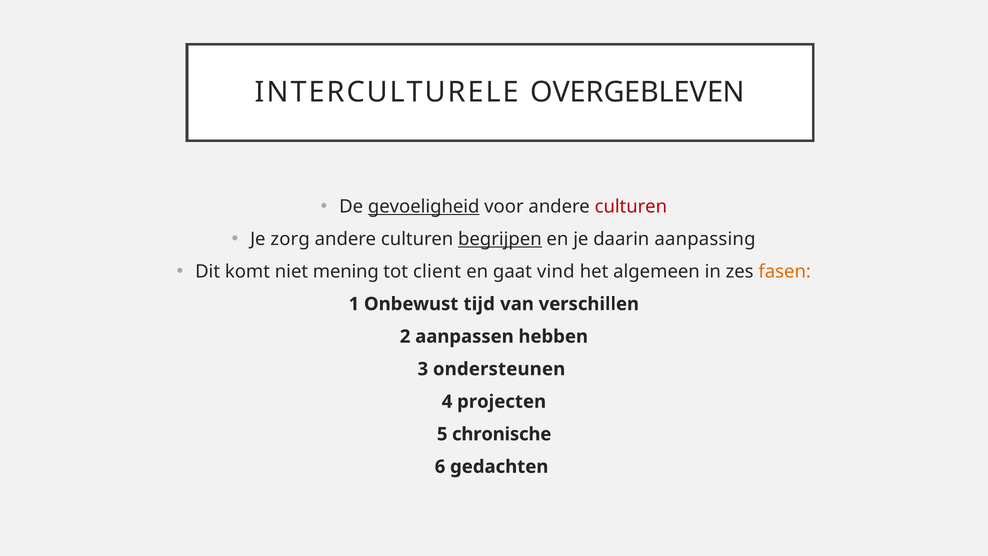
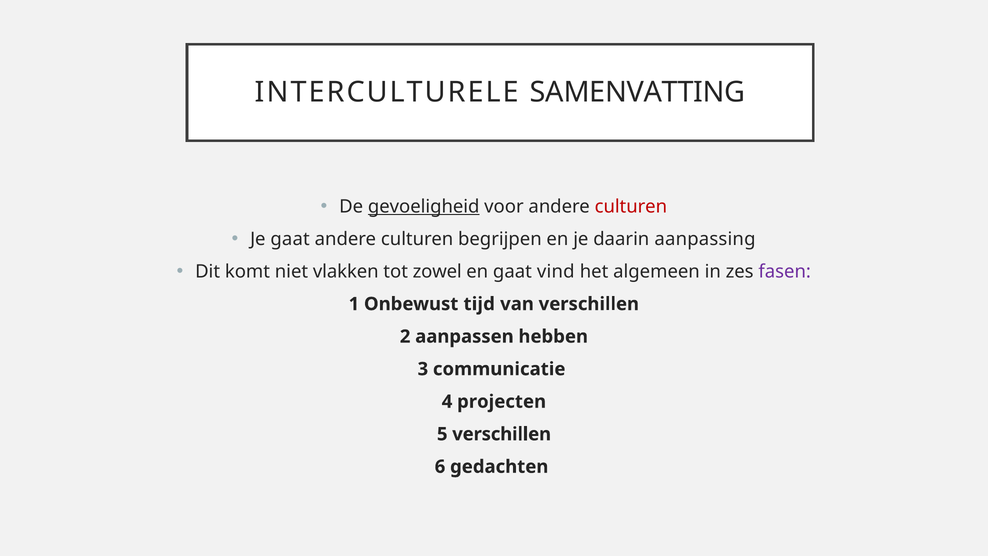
OVERGEBLEVEN: OVERGEBLEVEN -> SAMENVATTING
Je zorg: zorg -> gaat
begrijpen underline: present -> none
mening: mening -> vlakken
client: client -> zowel
fasen colour: orange -> purple
ondersteunen: ondersteunen -> communicatie
5 chronische: chronische -> verschillen
